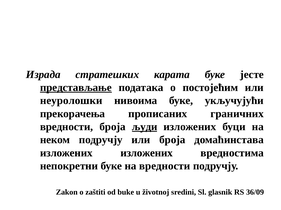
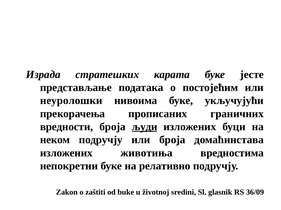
представљање underline: present -> none
изложених изложених: изложених -> животиња
на вредности: вредности -> релативно
